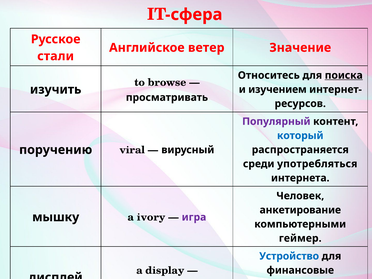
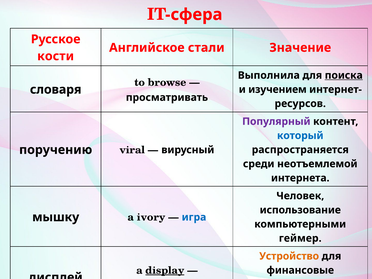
ветер: ветер -> стали
стали: стали -> кости
Относитесь: Относитесь -> Выполнила
изучить: изучить -> словаря
употребляться: употребляться -> неотъемлемой
анкетирование: анкетирование -> использование
игра colour: purple -> blue
Устройство colour: blue -> orange
display underline: none -> present
